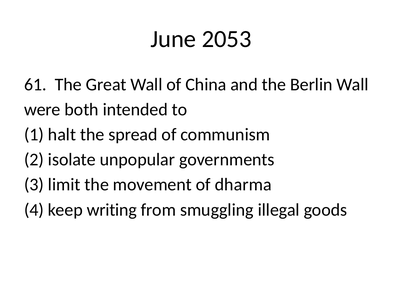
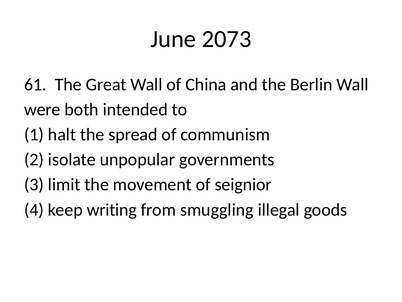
2053: 2053 -> 2073
dharma: dharma -> seignior
